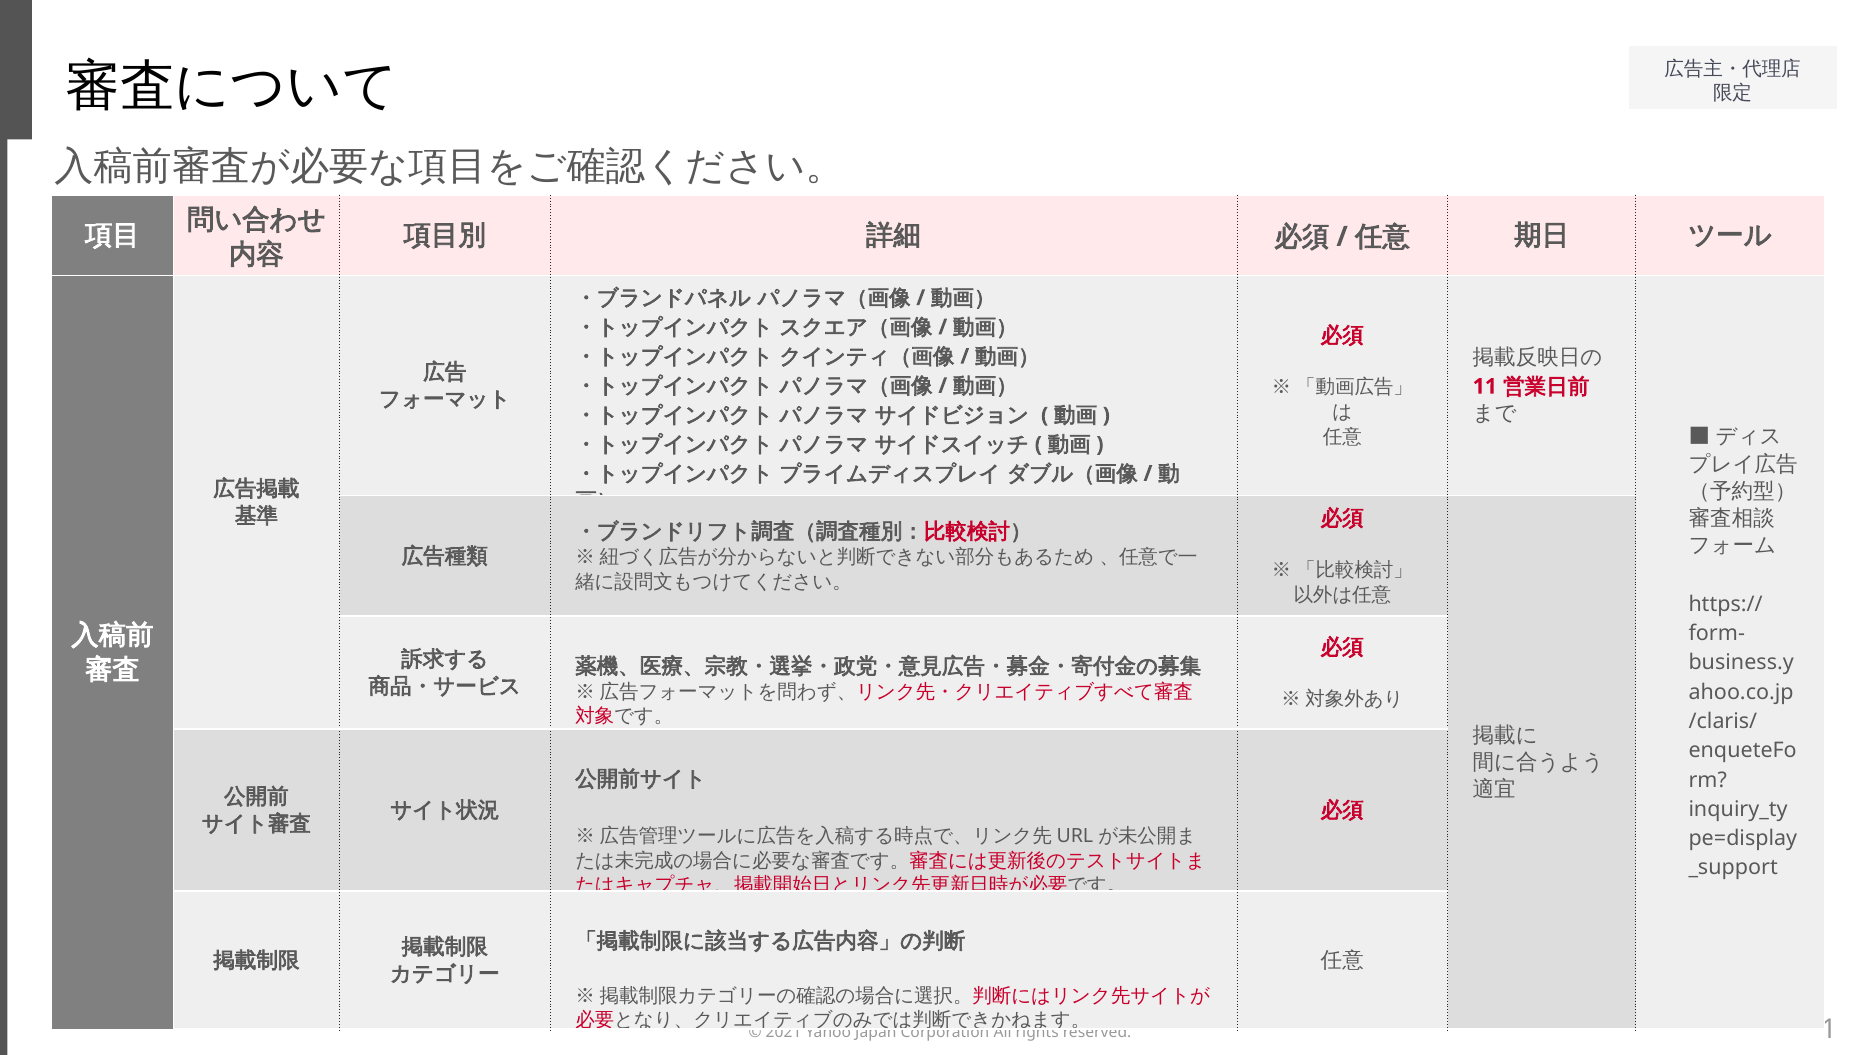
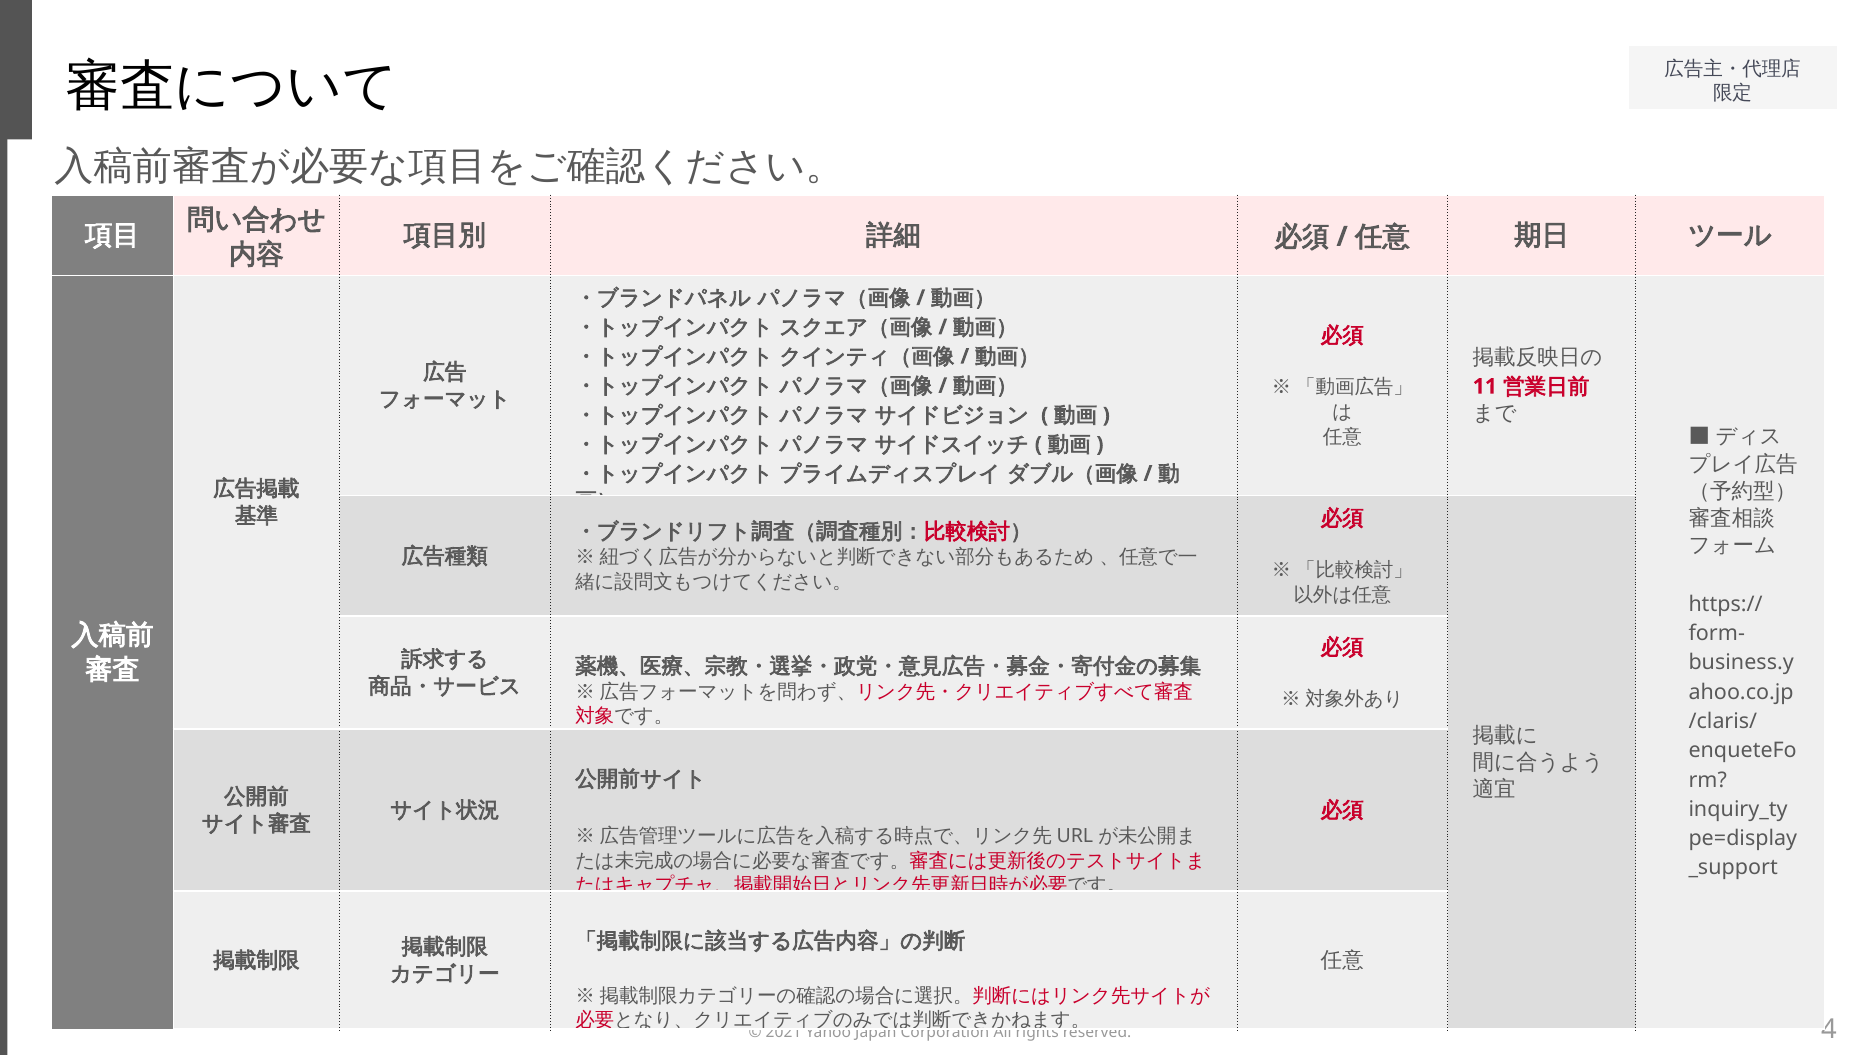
1: 1 -> 4
